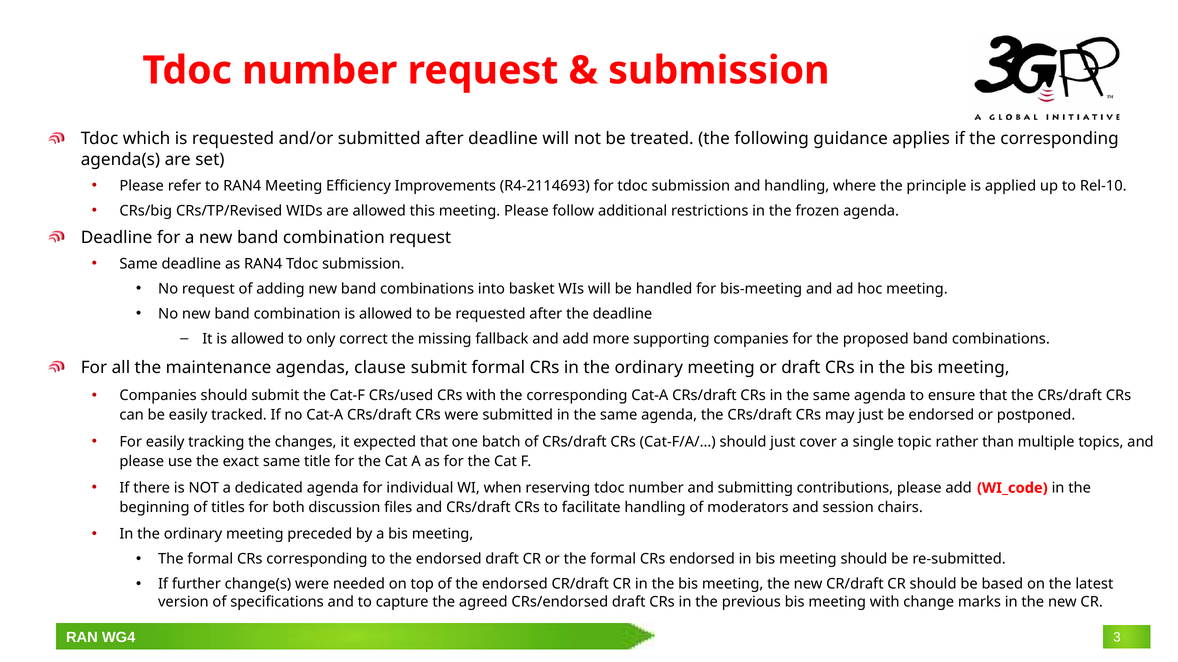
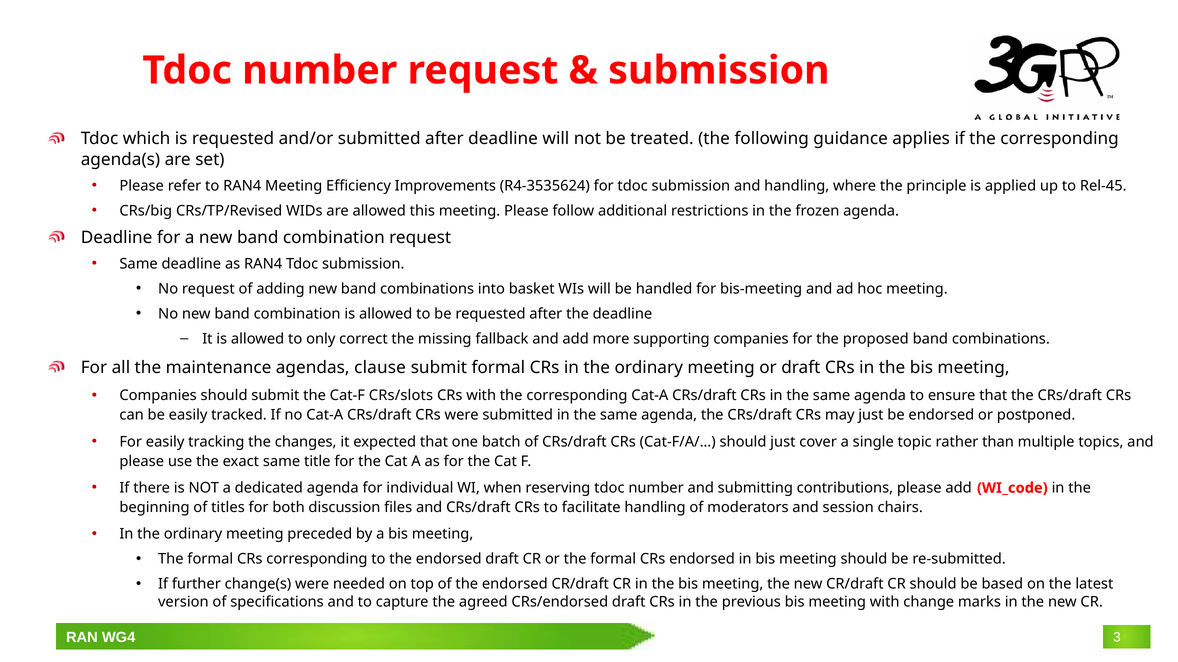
R4-2114693: R4-2114693 -> R4-3535624
Rel-10: Rel-10 -> Rel-45
CRs/used: CRs/used -> CRs/slots
